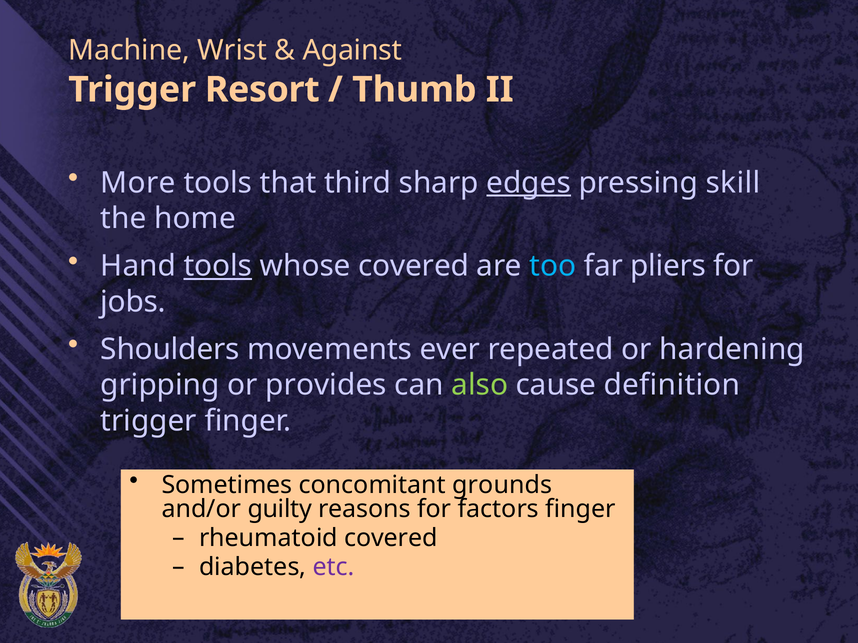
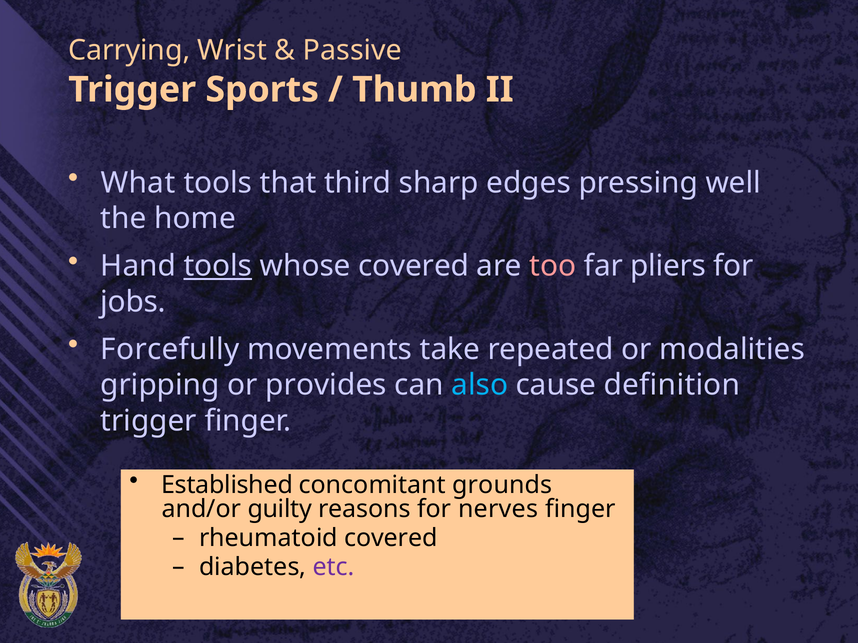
Machine: Machine -> Carrying
Against: Against -> Passive
Resort: Resort -> Sports
More: More -> What
edges underline: present -> none
skill: skill -> well
too colour: light blue -> pink
Shoulders: Shoulders -> Forcefully
ever: ever -> take
hardening: hardening -> modalities
also colour: light green -> light blue
Sometimes: Sometimes -> Established
factors: factors -> nerves
